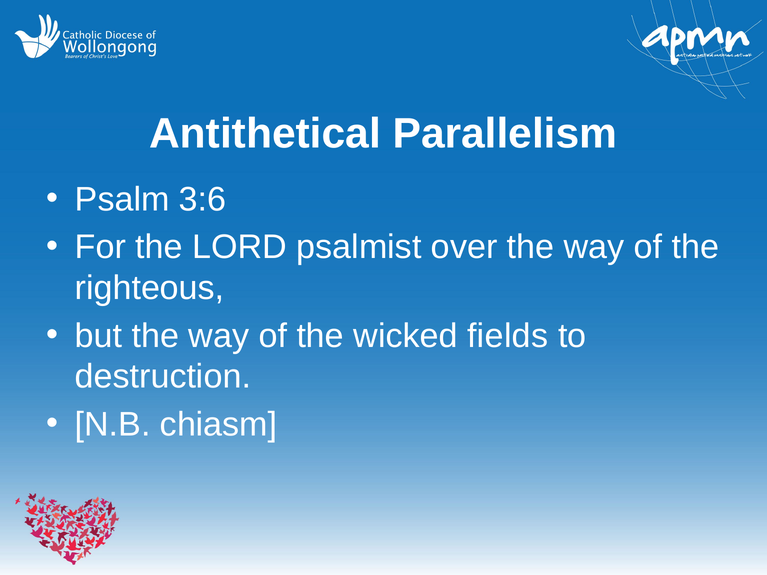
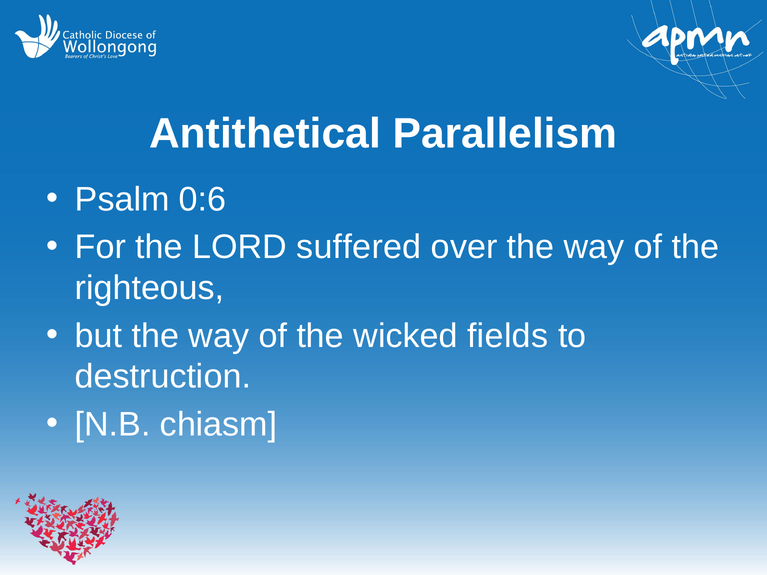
3:6: 3:6 -> 0:6
psalmist: psalmist -> suffered
